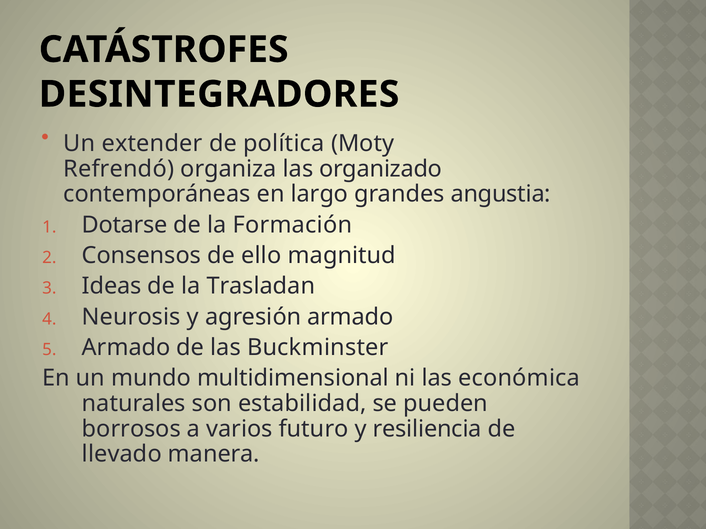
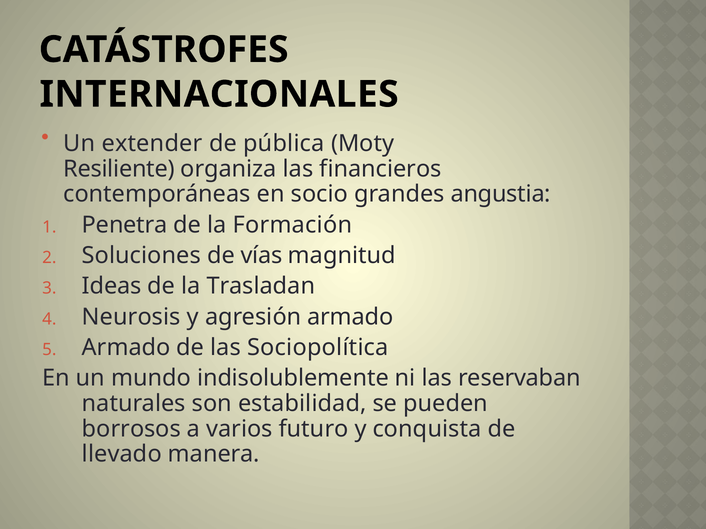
DESINTEGRADORES: DESINTEGRADORES -> INTERNACIONALES
política: política -> pública
Refrendó: Refrendó -> Resiliente
organizado: organizado -> financieros
largo: largo -> socio
Dotarse: Dotarse -> Penetra
Consensos: Consensos -> Soluciones
ello: ello -> vías
Buckminster: Buckminster -> Sociopolítica
multidimensional: multidimensional -> indisolublemente
económica: económica -> reservaban
resiliencia: resiliencia -> conquista
